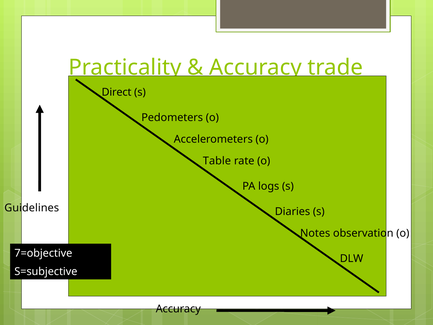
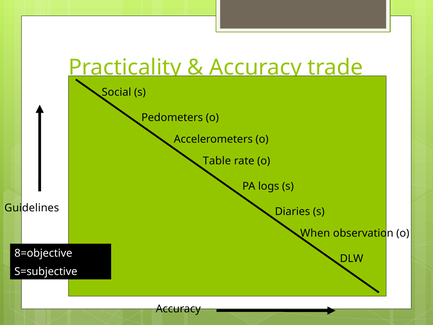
Direct: Direct -> Social
Notes: Notes -> When
7=objective: 7=objective -> 8=objective
